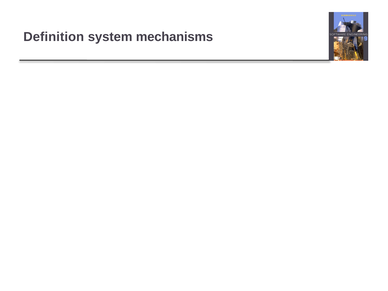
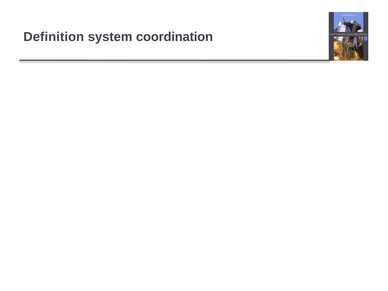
mechanisms: mechanisms -> coordination
